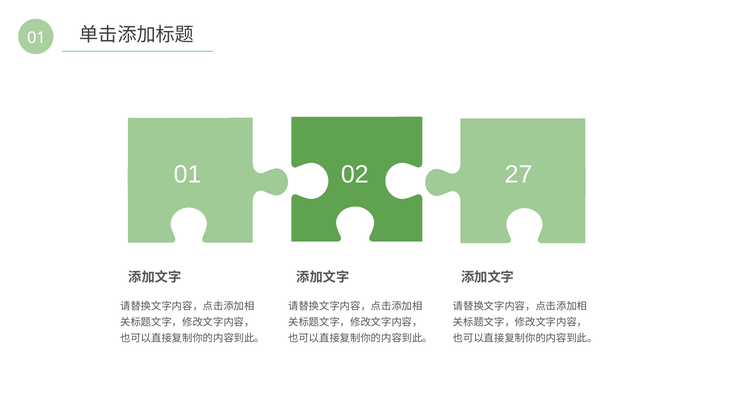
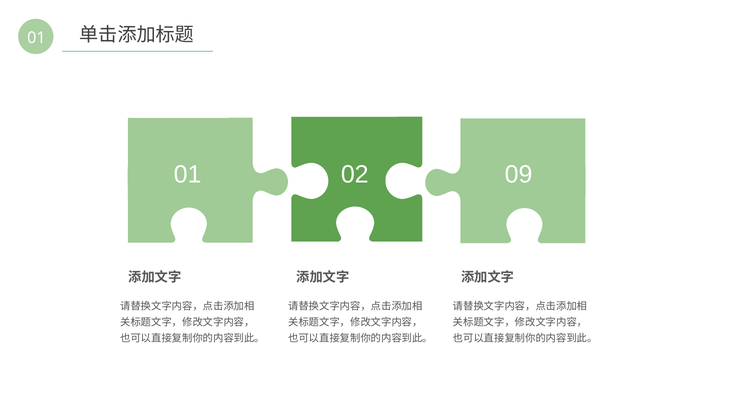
27: 27 -> 09
